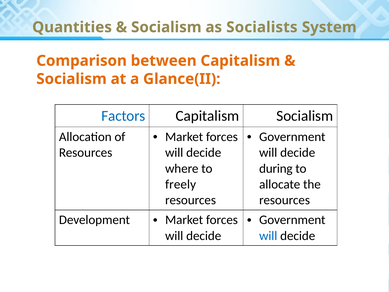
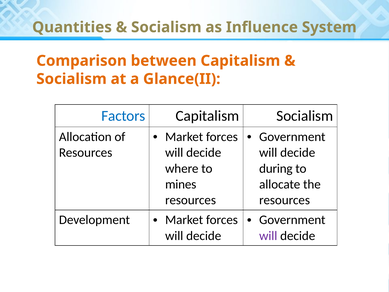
Socialists: Socialists -> Influence
freely: freely -> mines
will at (268, 236) colour: blue -> purple
